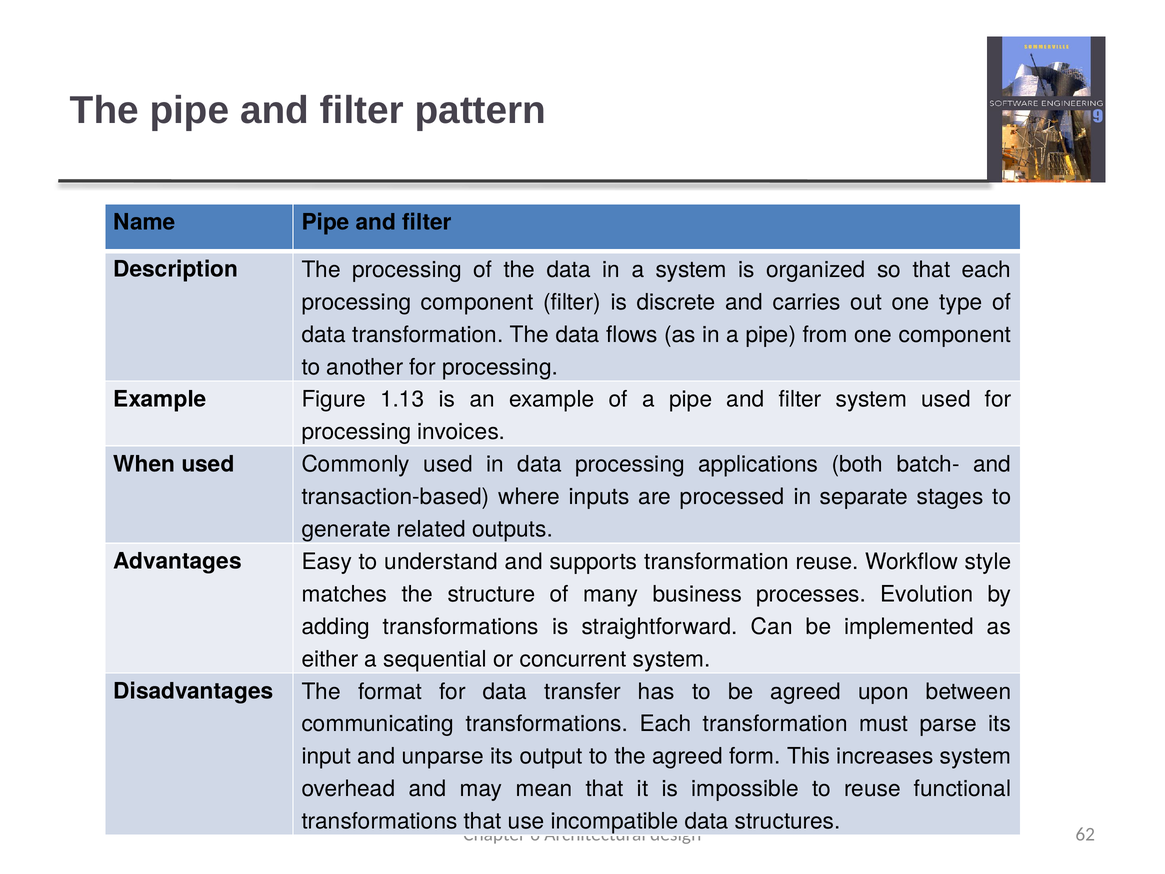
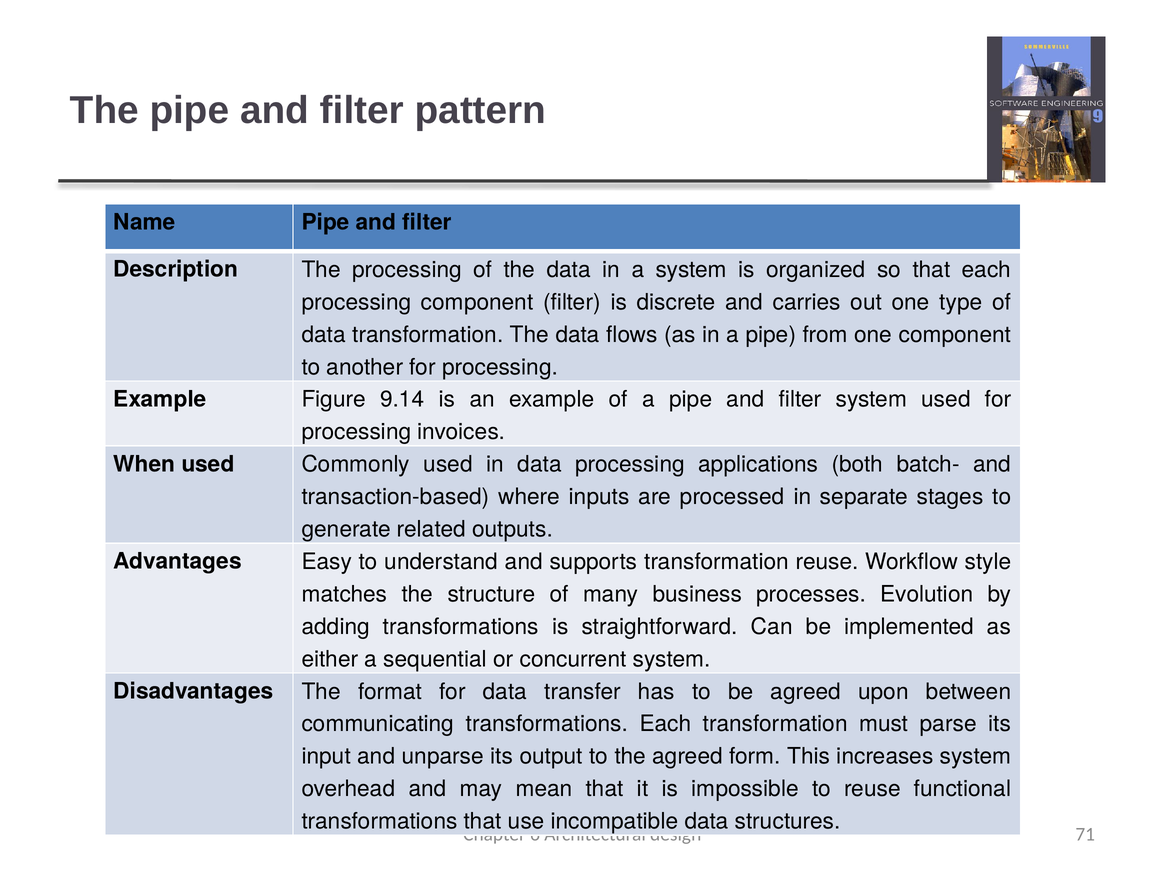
1.13: 1.13 -> 9.14
62: 62 -> 71
